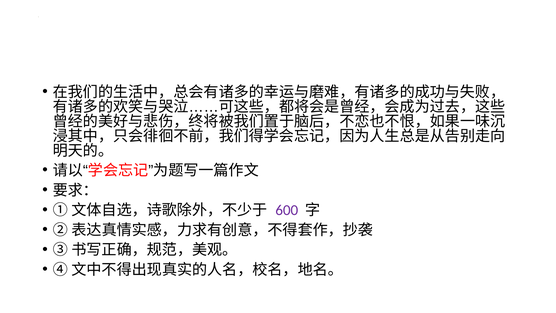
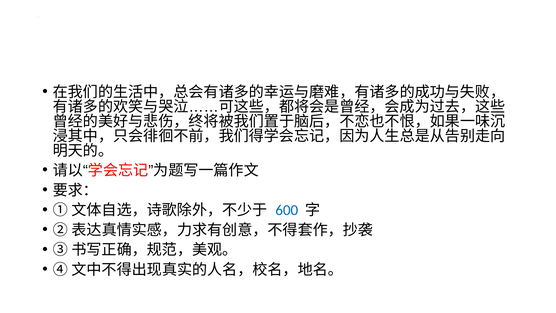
600 colour: purple -> blue
